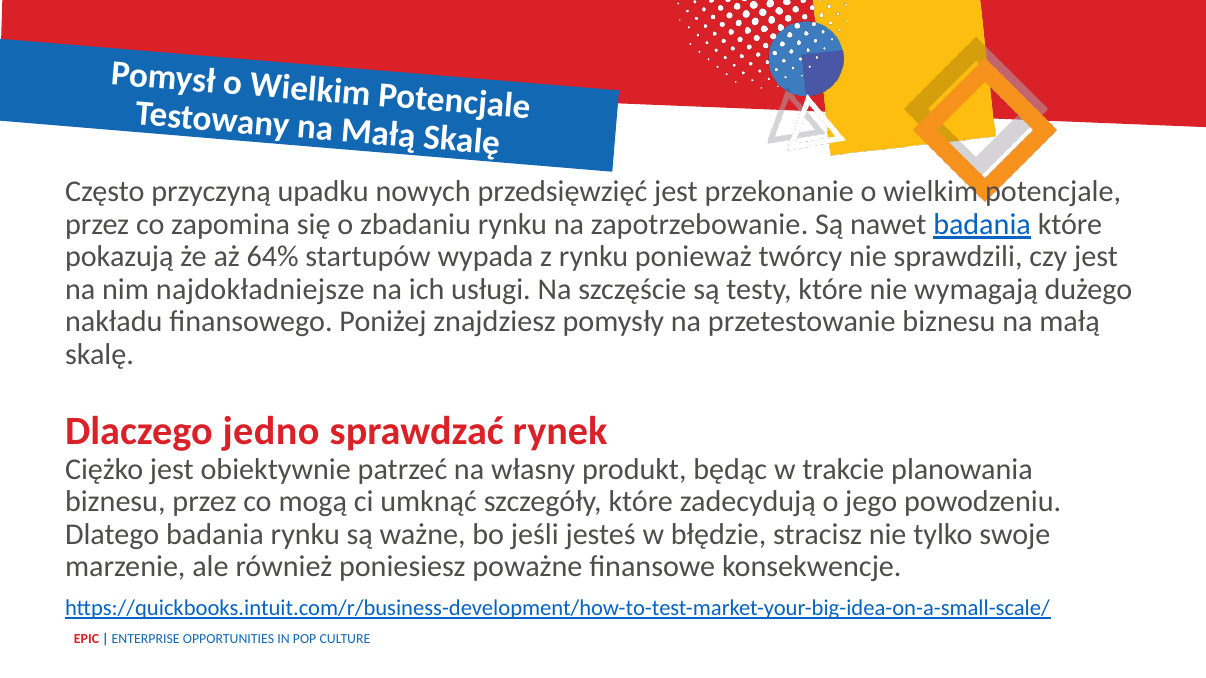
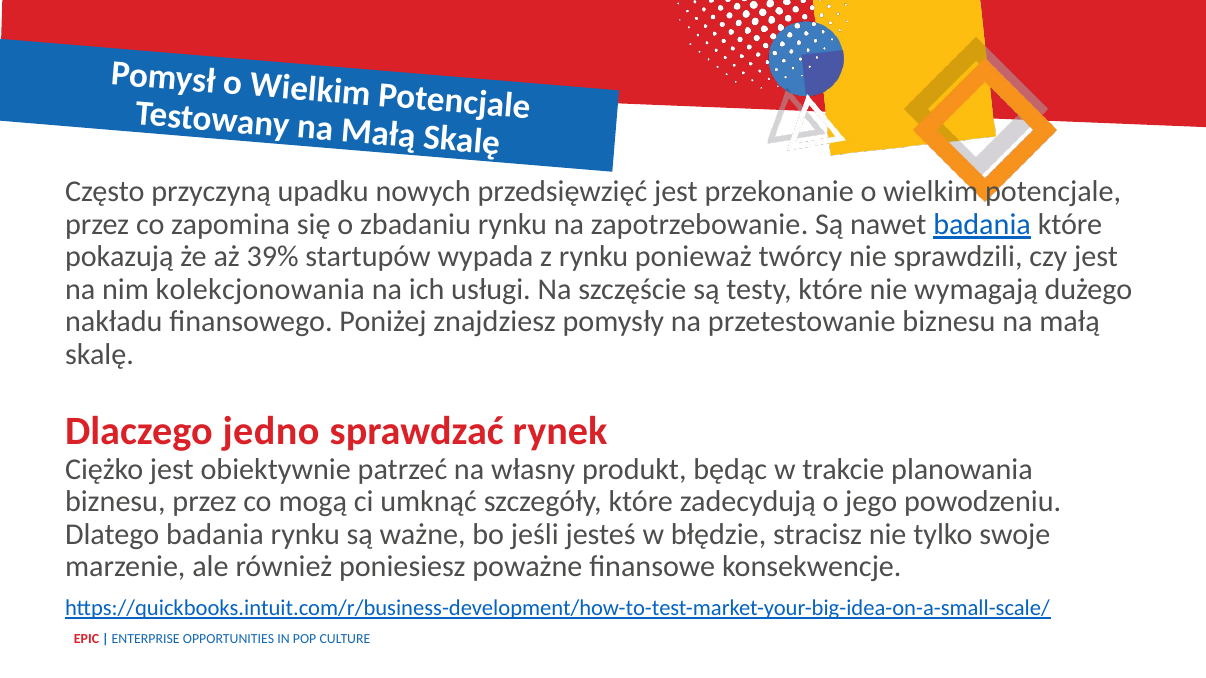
64%: 64% -> 39%
najdokładniejsze: najdokładniejsze -> kolekcjonowania
